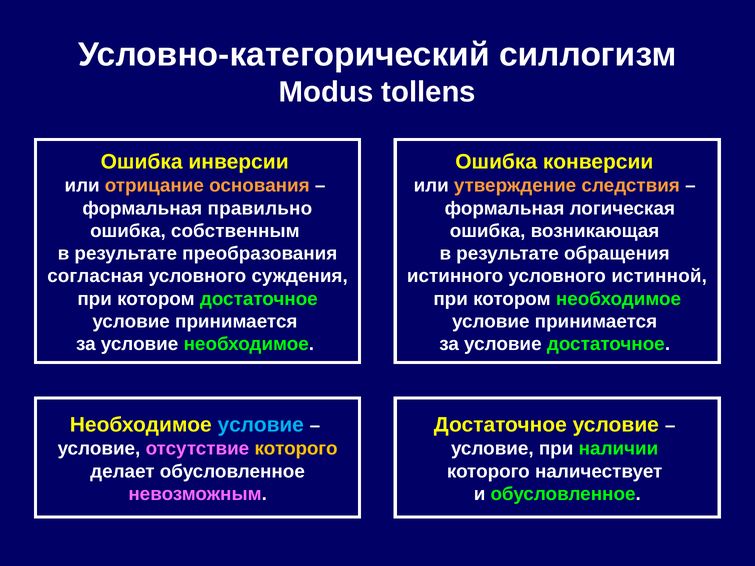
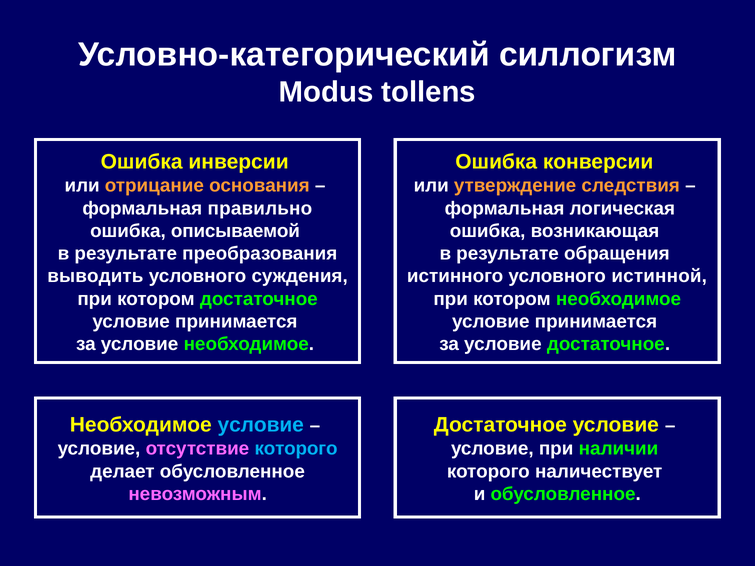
собственным: собственным -> описываемой
согласная: согласная -> выводить
которого at (296, 449) colour: yellow -> light blue
